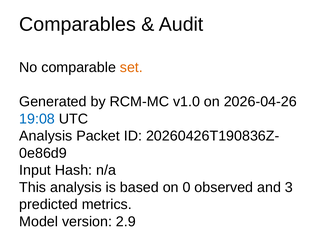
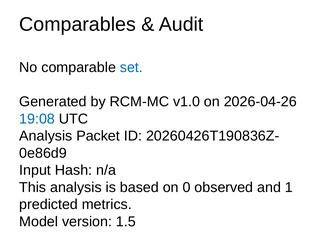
set colour: orange -> blue
3: 3 -> 1
2.9: 2.9 -> 1.5
